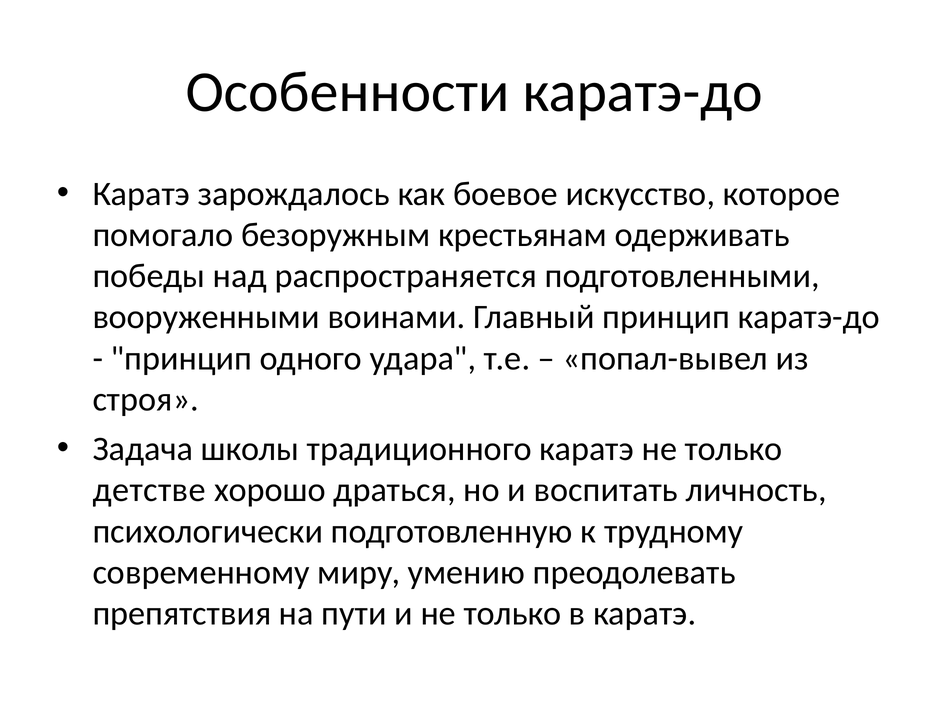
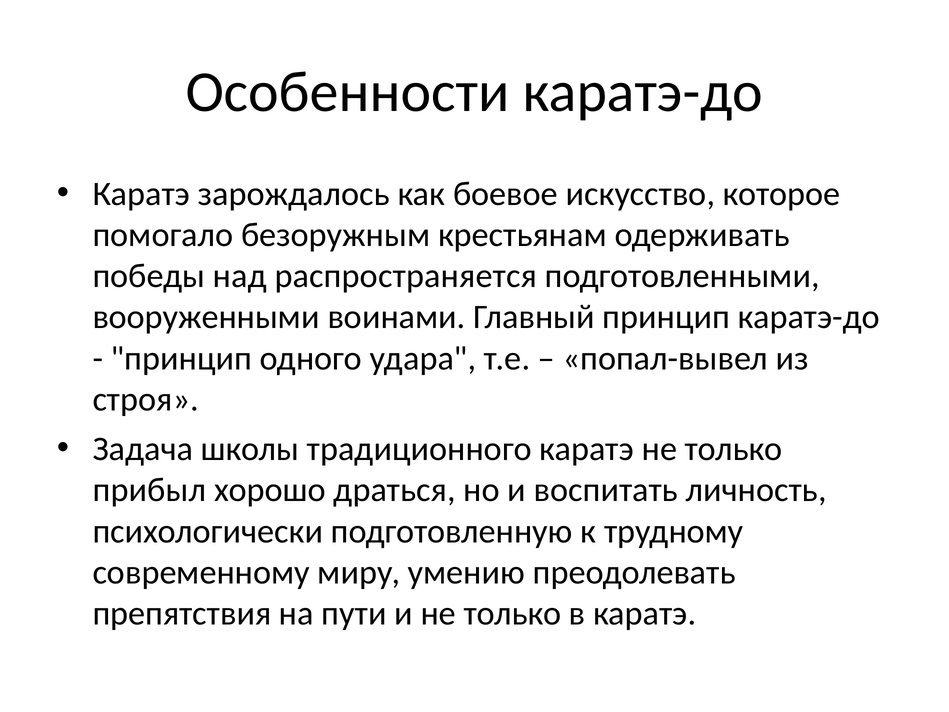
детстве: детстве -> прибыл
